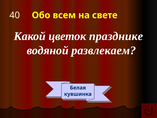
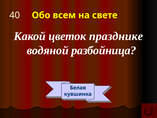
развлекаем: развлекаем -> разбойница
